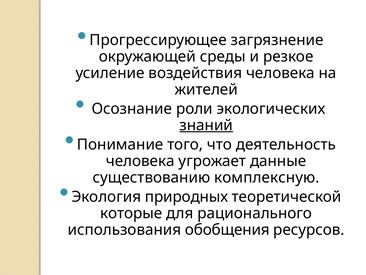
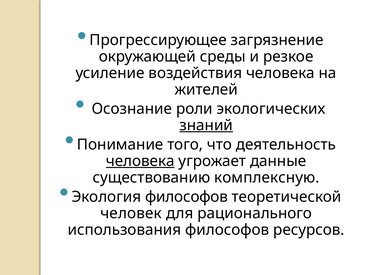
человека at (140, 161) underline: none -> present
Экология природных: природных -> философов
которые: которые -> человек
использования обобщения: обобщения -> философов
